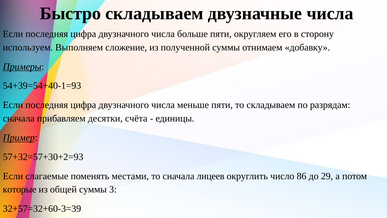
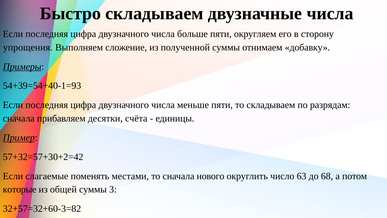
используем: используем -> упрощения
57+32=57+30+2=93: 57+32=57+30+2=93 -> 57+32=57+30+2=42
лицеев: лицеев -> нового
86: 86 -> 63
29: 29 -> 68
32+57=32+60-3=39: 32+57=32+60-3=39 -> 32+57=32+60-3=82
